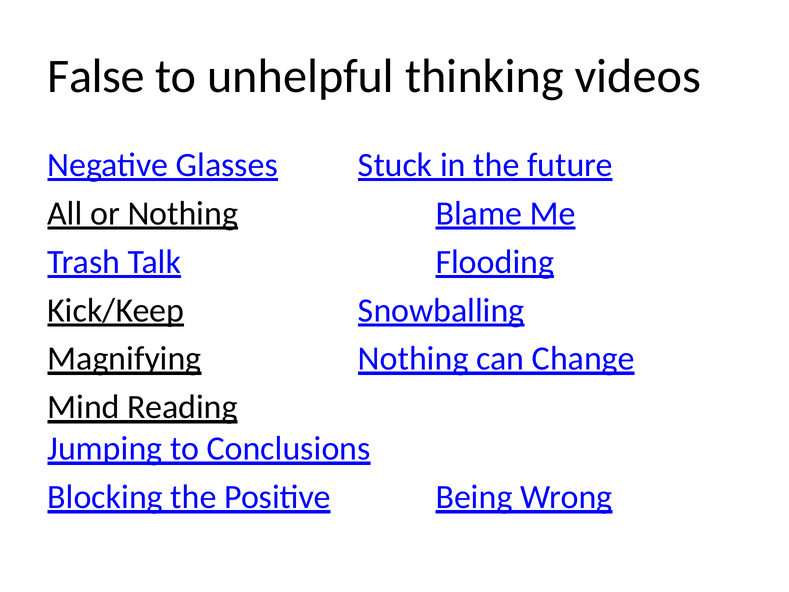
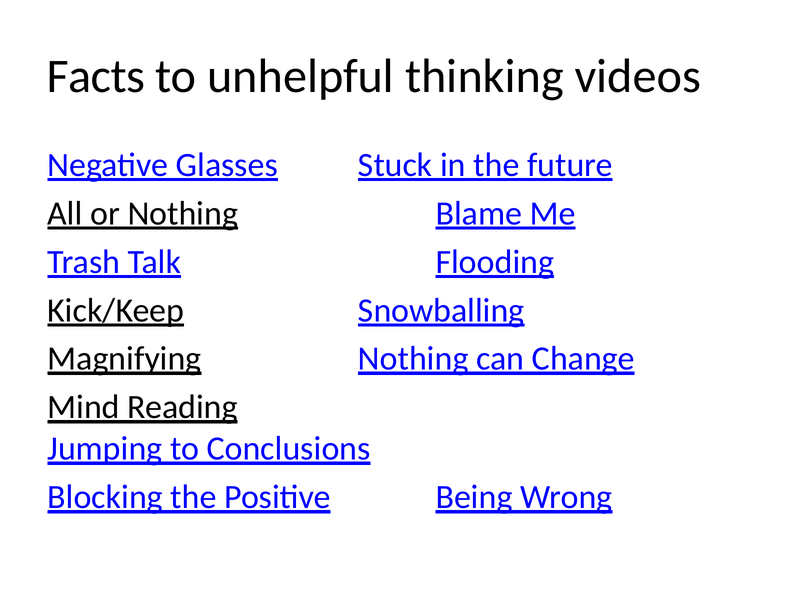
False: False -> Facts
